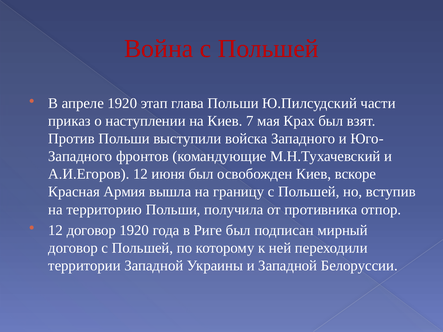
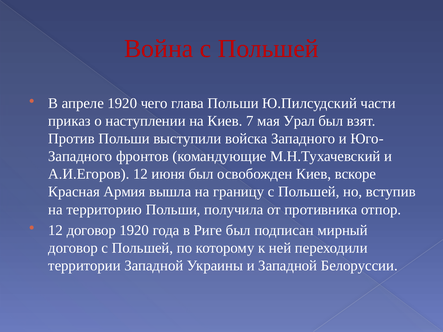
этап: этап -> чего
Крах: Крах -> Урал
